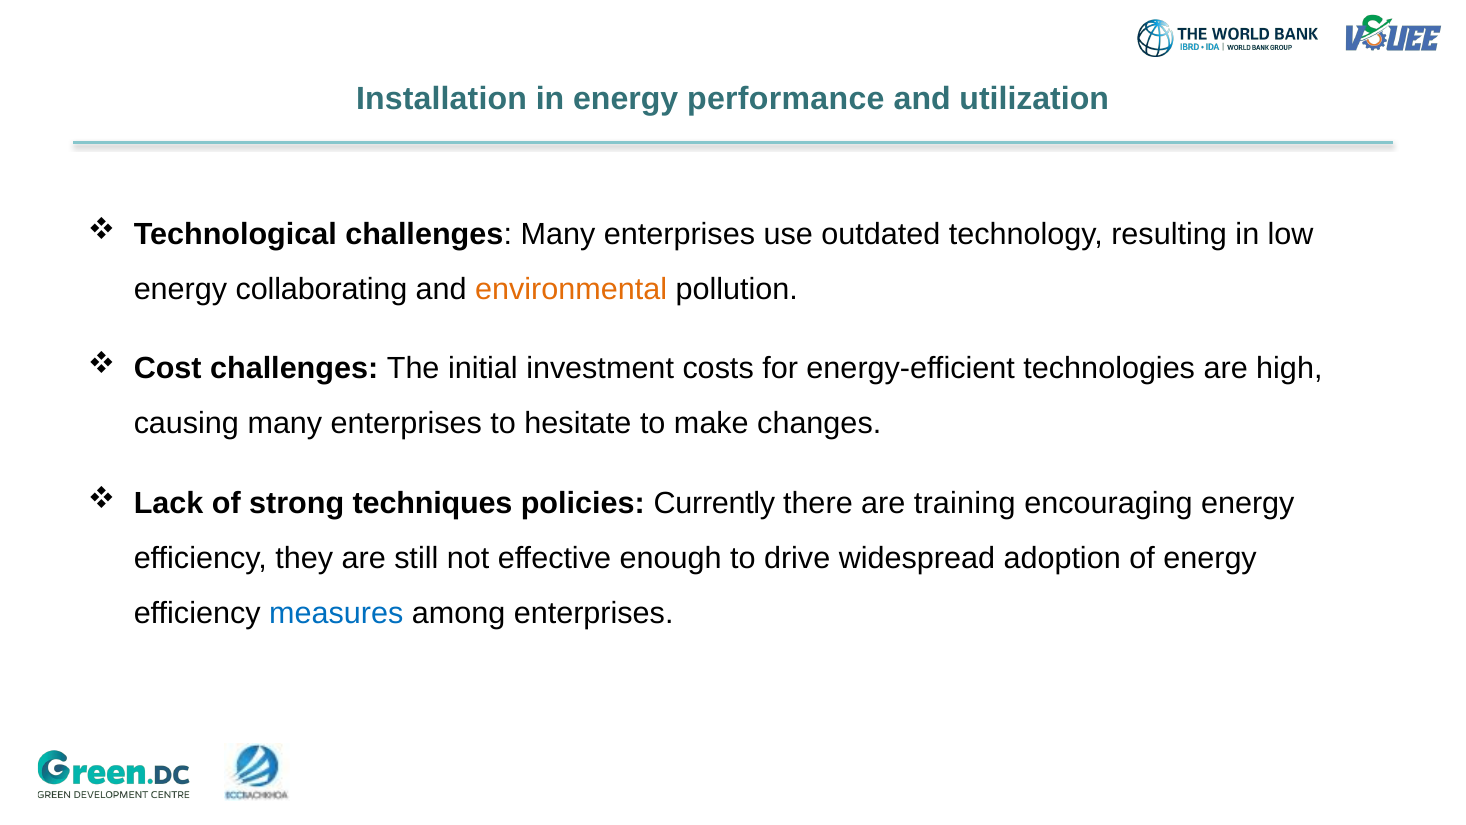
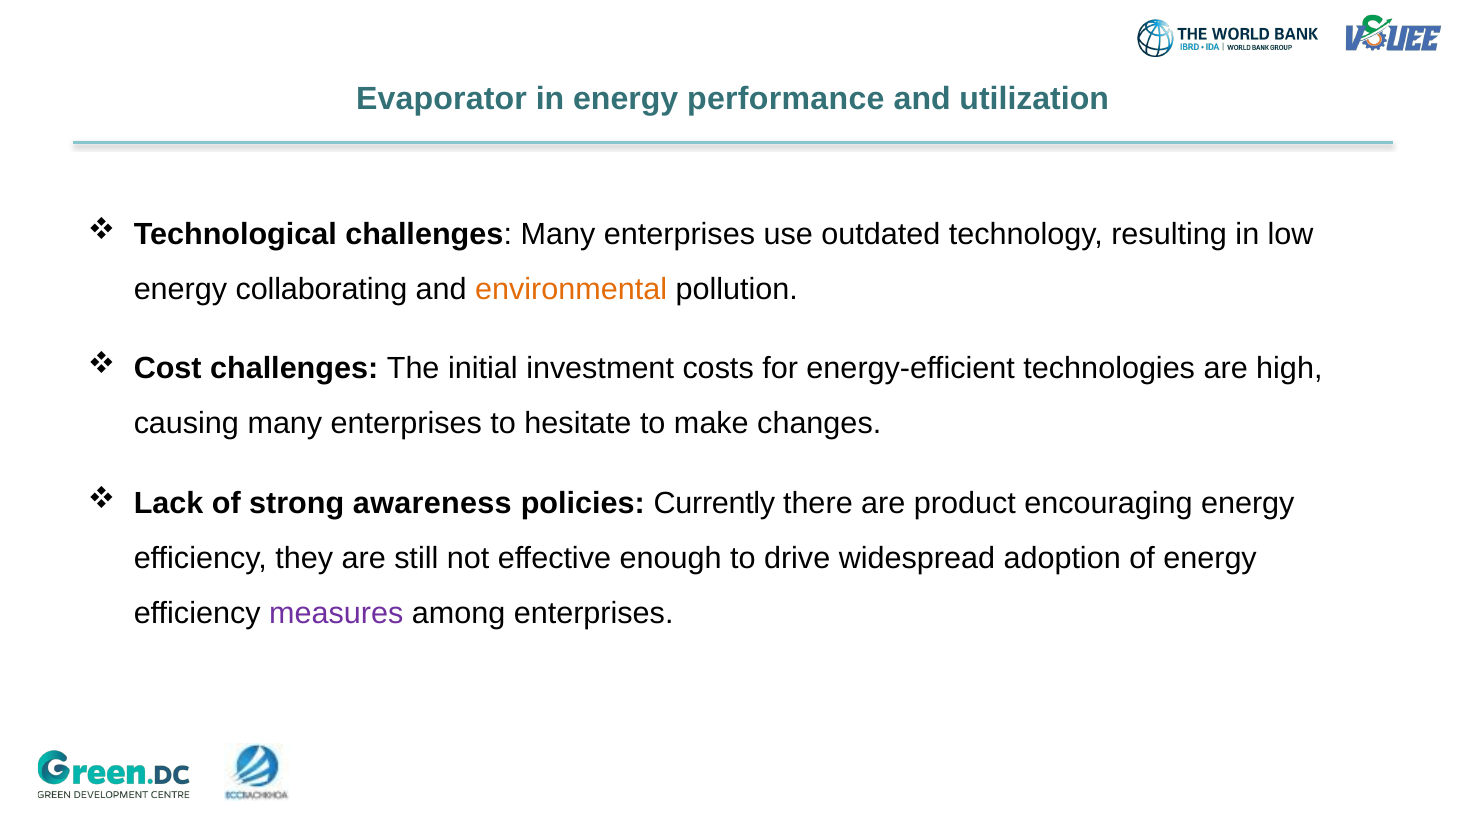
Installation: Installation -> Evaporator
techniques: techniques -> awareness
training: training -> product
measures colour: blue -> purple
